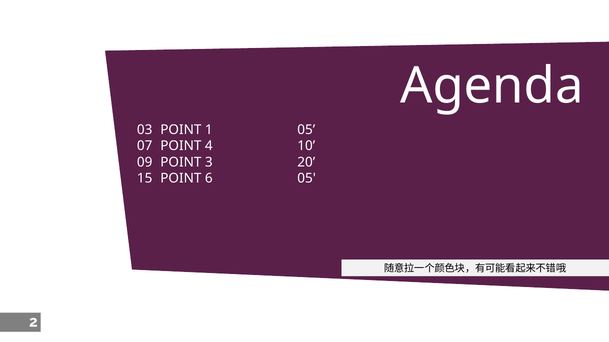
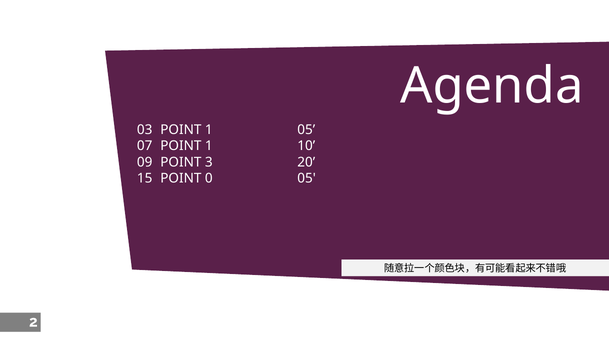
4 at (209, 146): 4 -> 1
6: 6 -> 0
